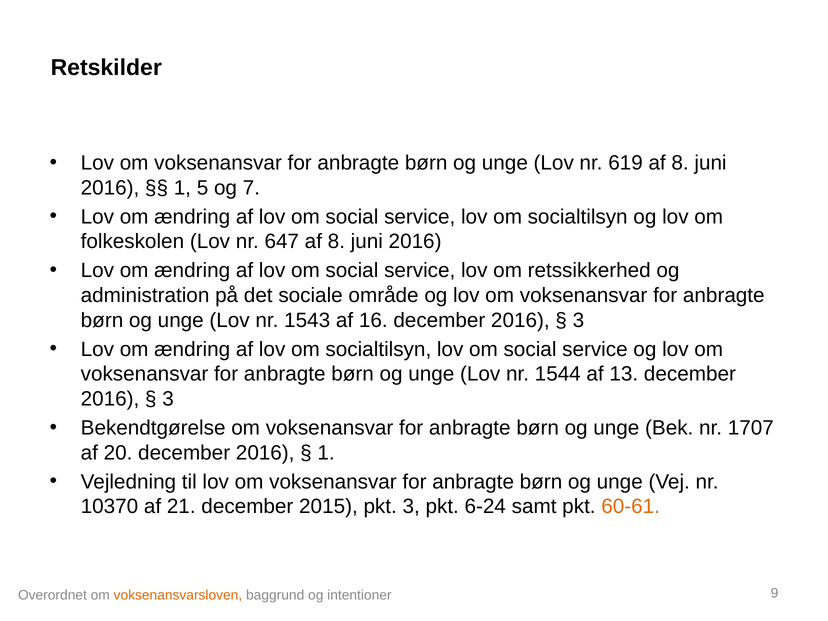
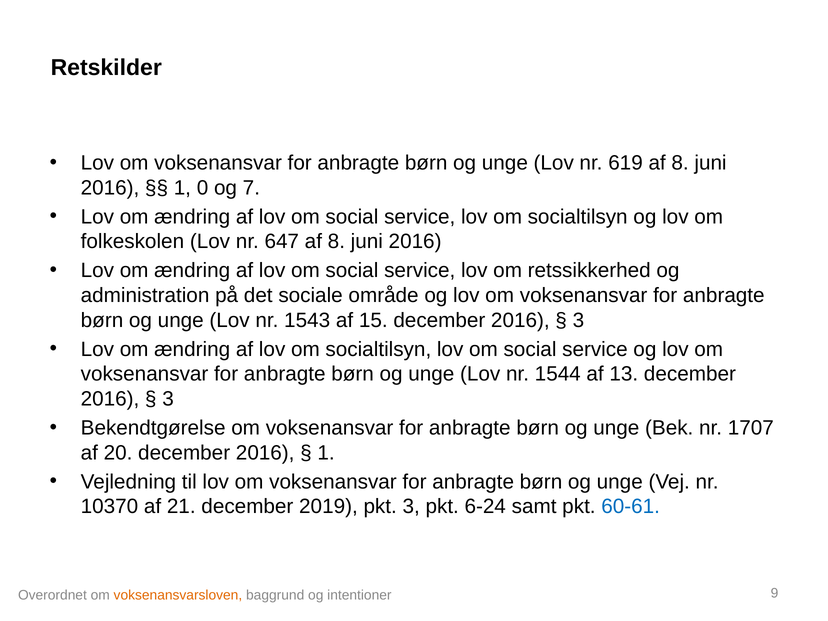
5: 5 -> 0
16: 16 -> 15
2015: 2015 -> 2019
60-61 colour: orange -> blue
